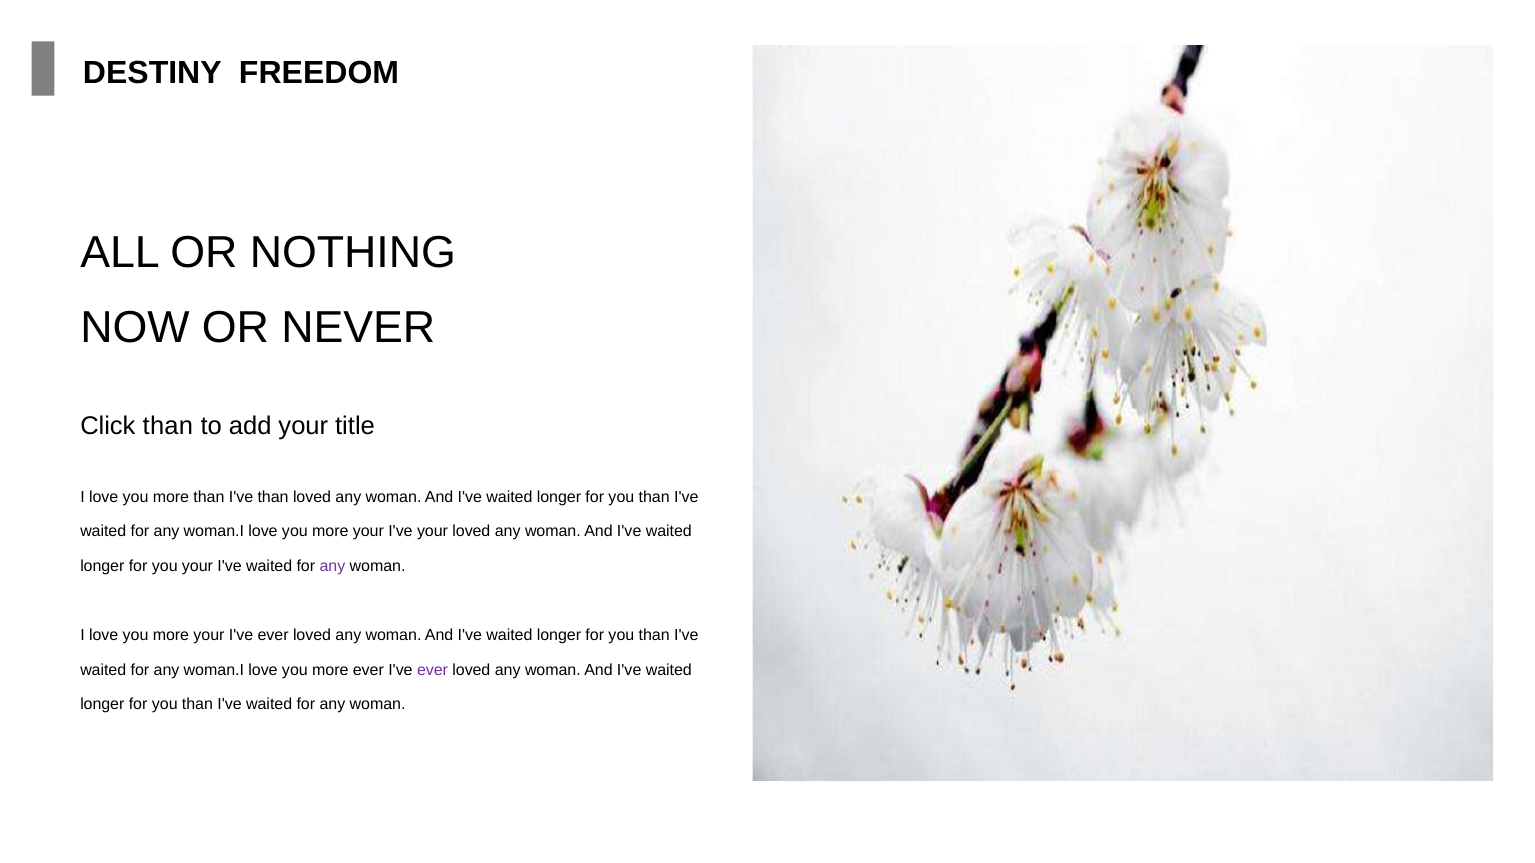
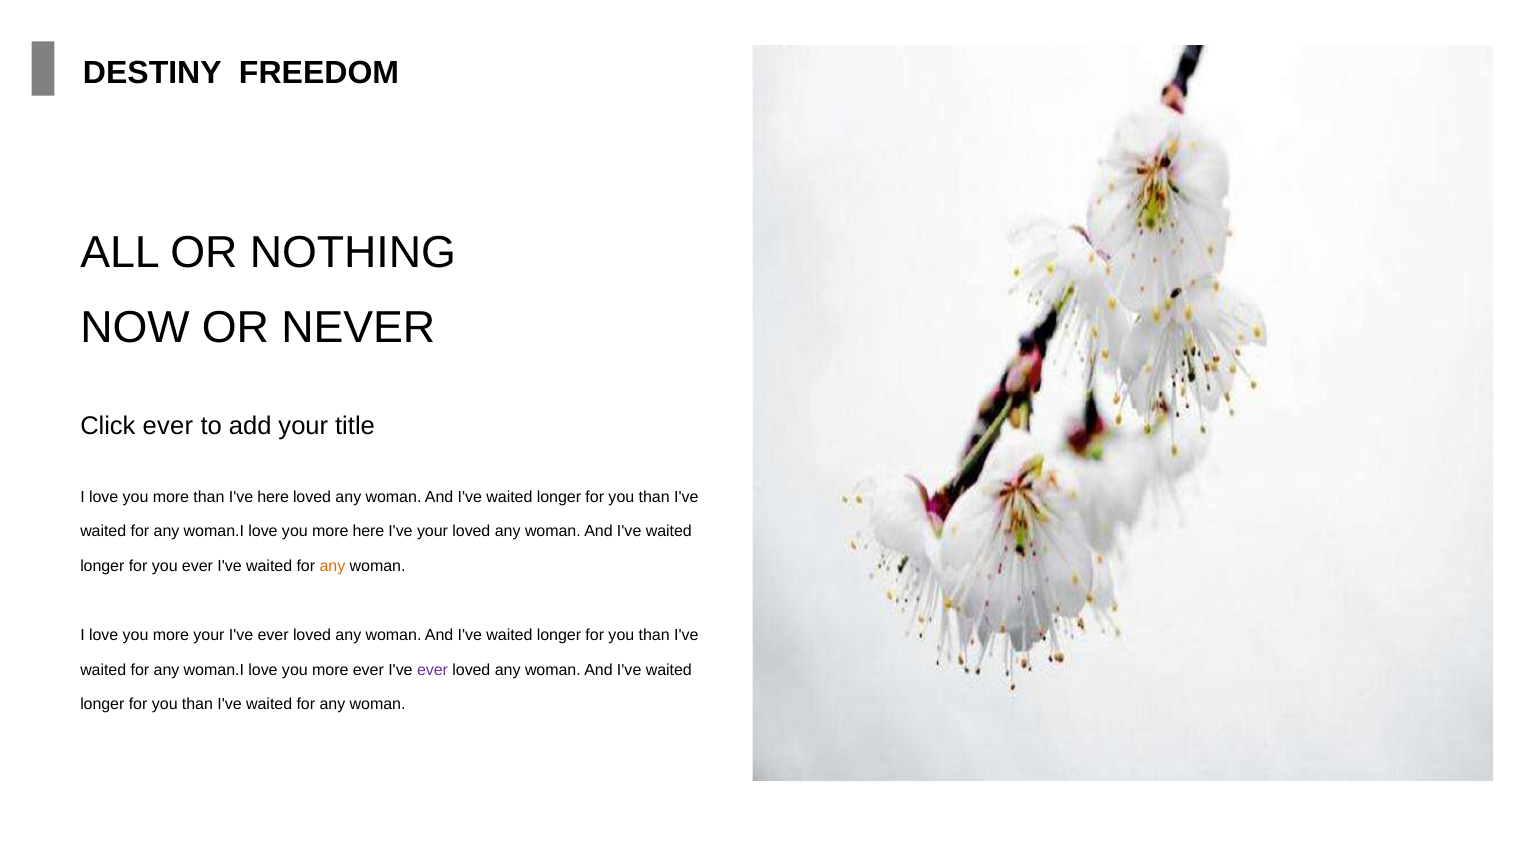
Click than: than -> ever
I've than: than -> here
your at (368, 532): your -> here
you your: your -> ever
any at (332, 566) colour: purple -> orange
